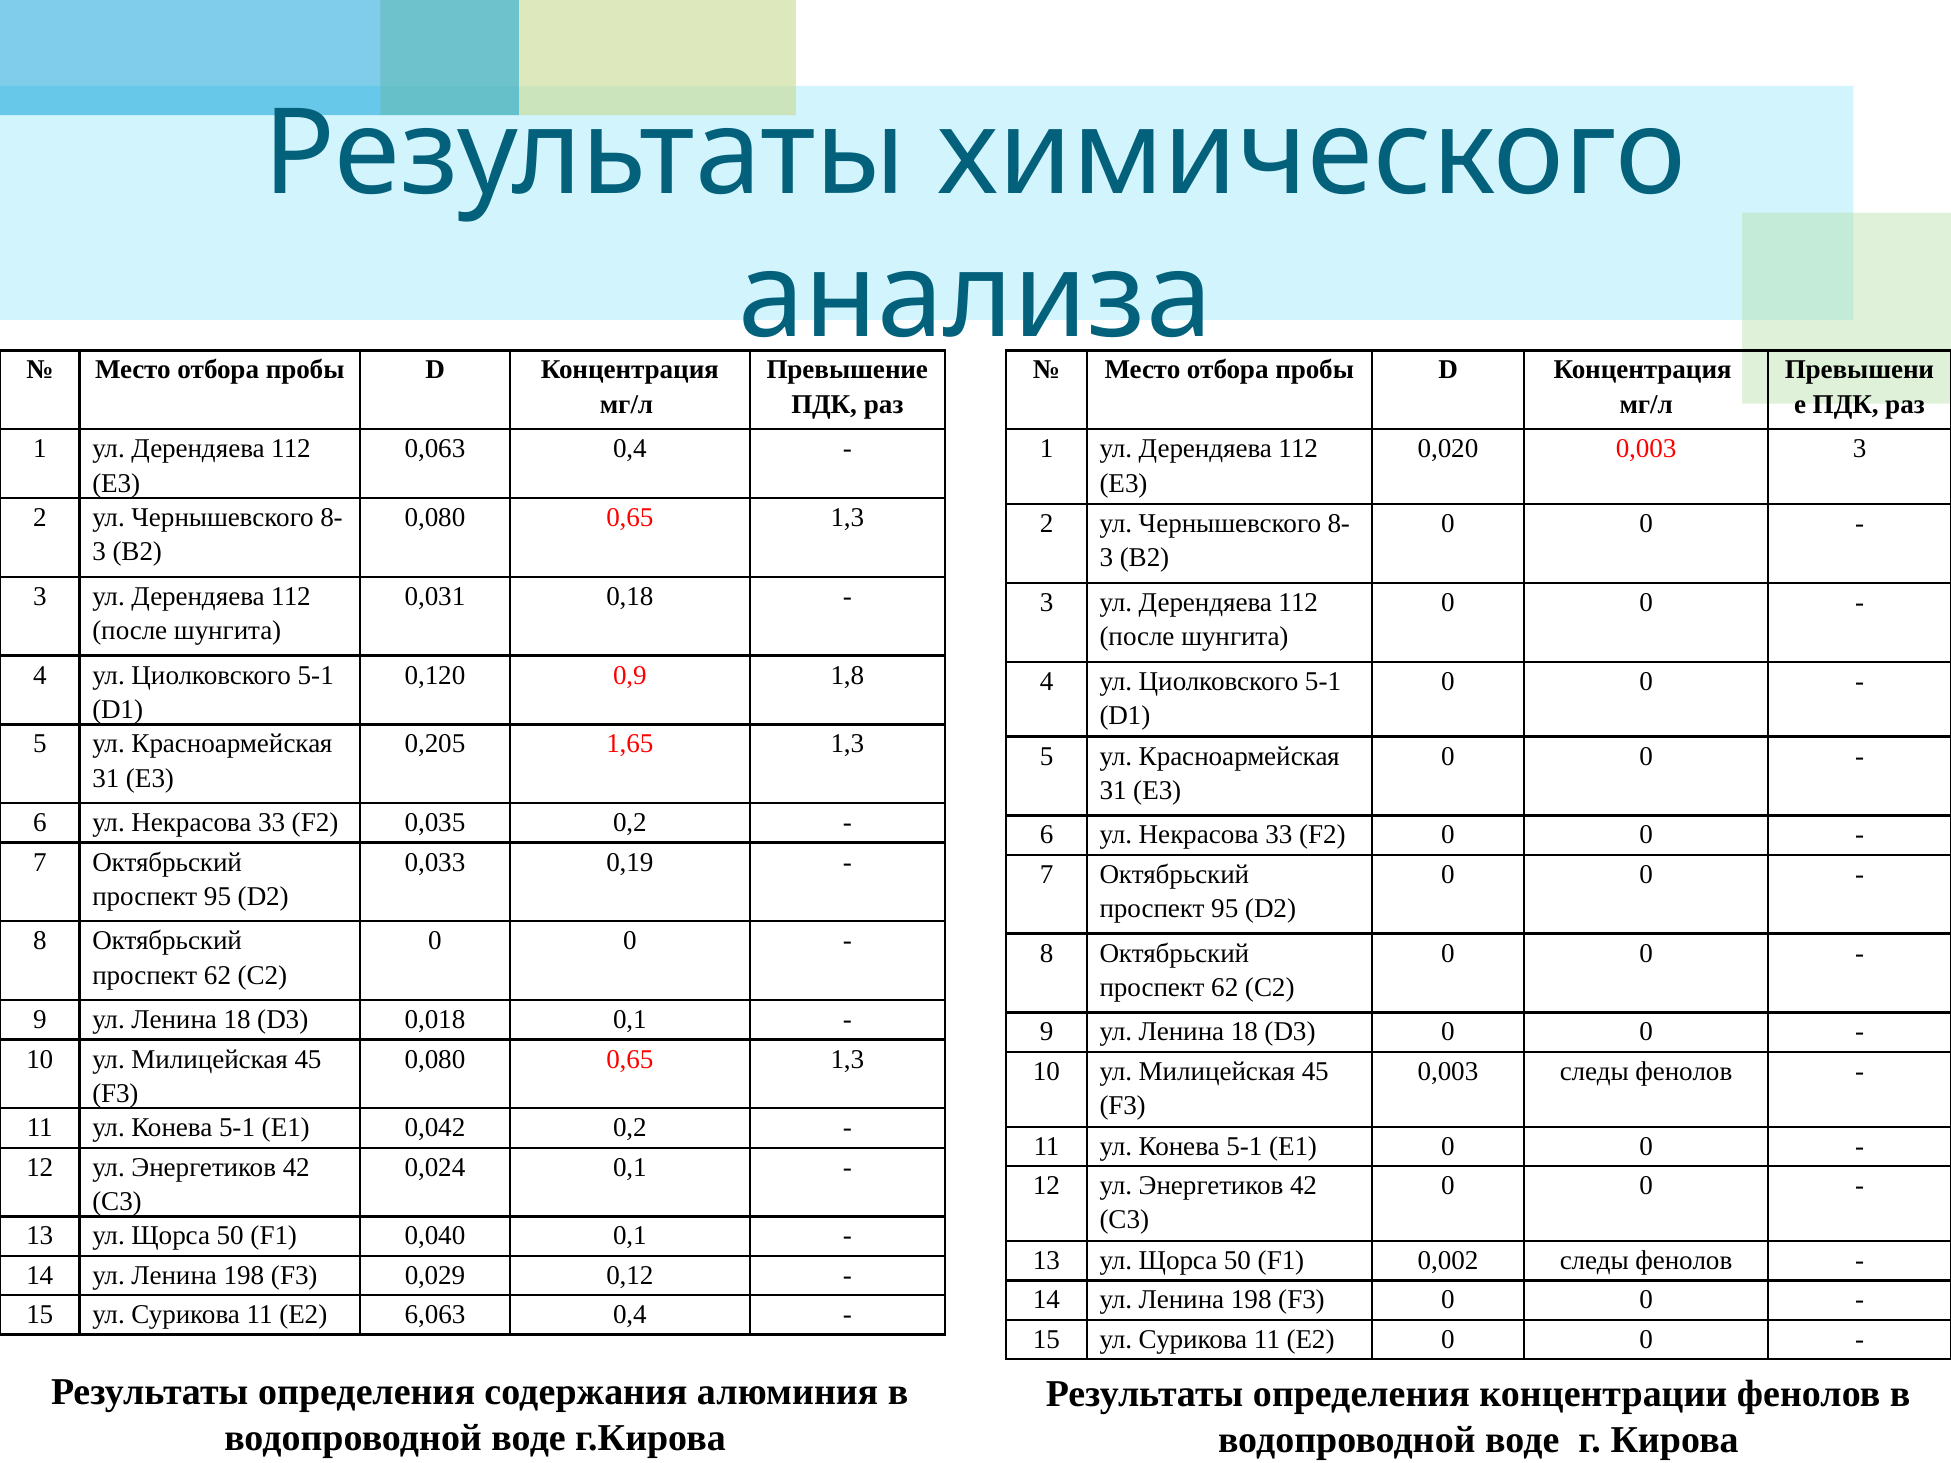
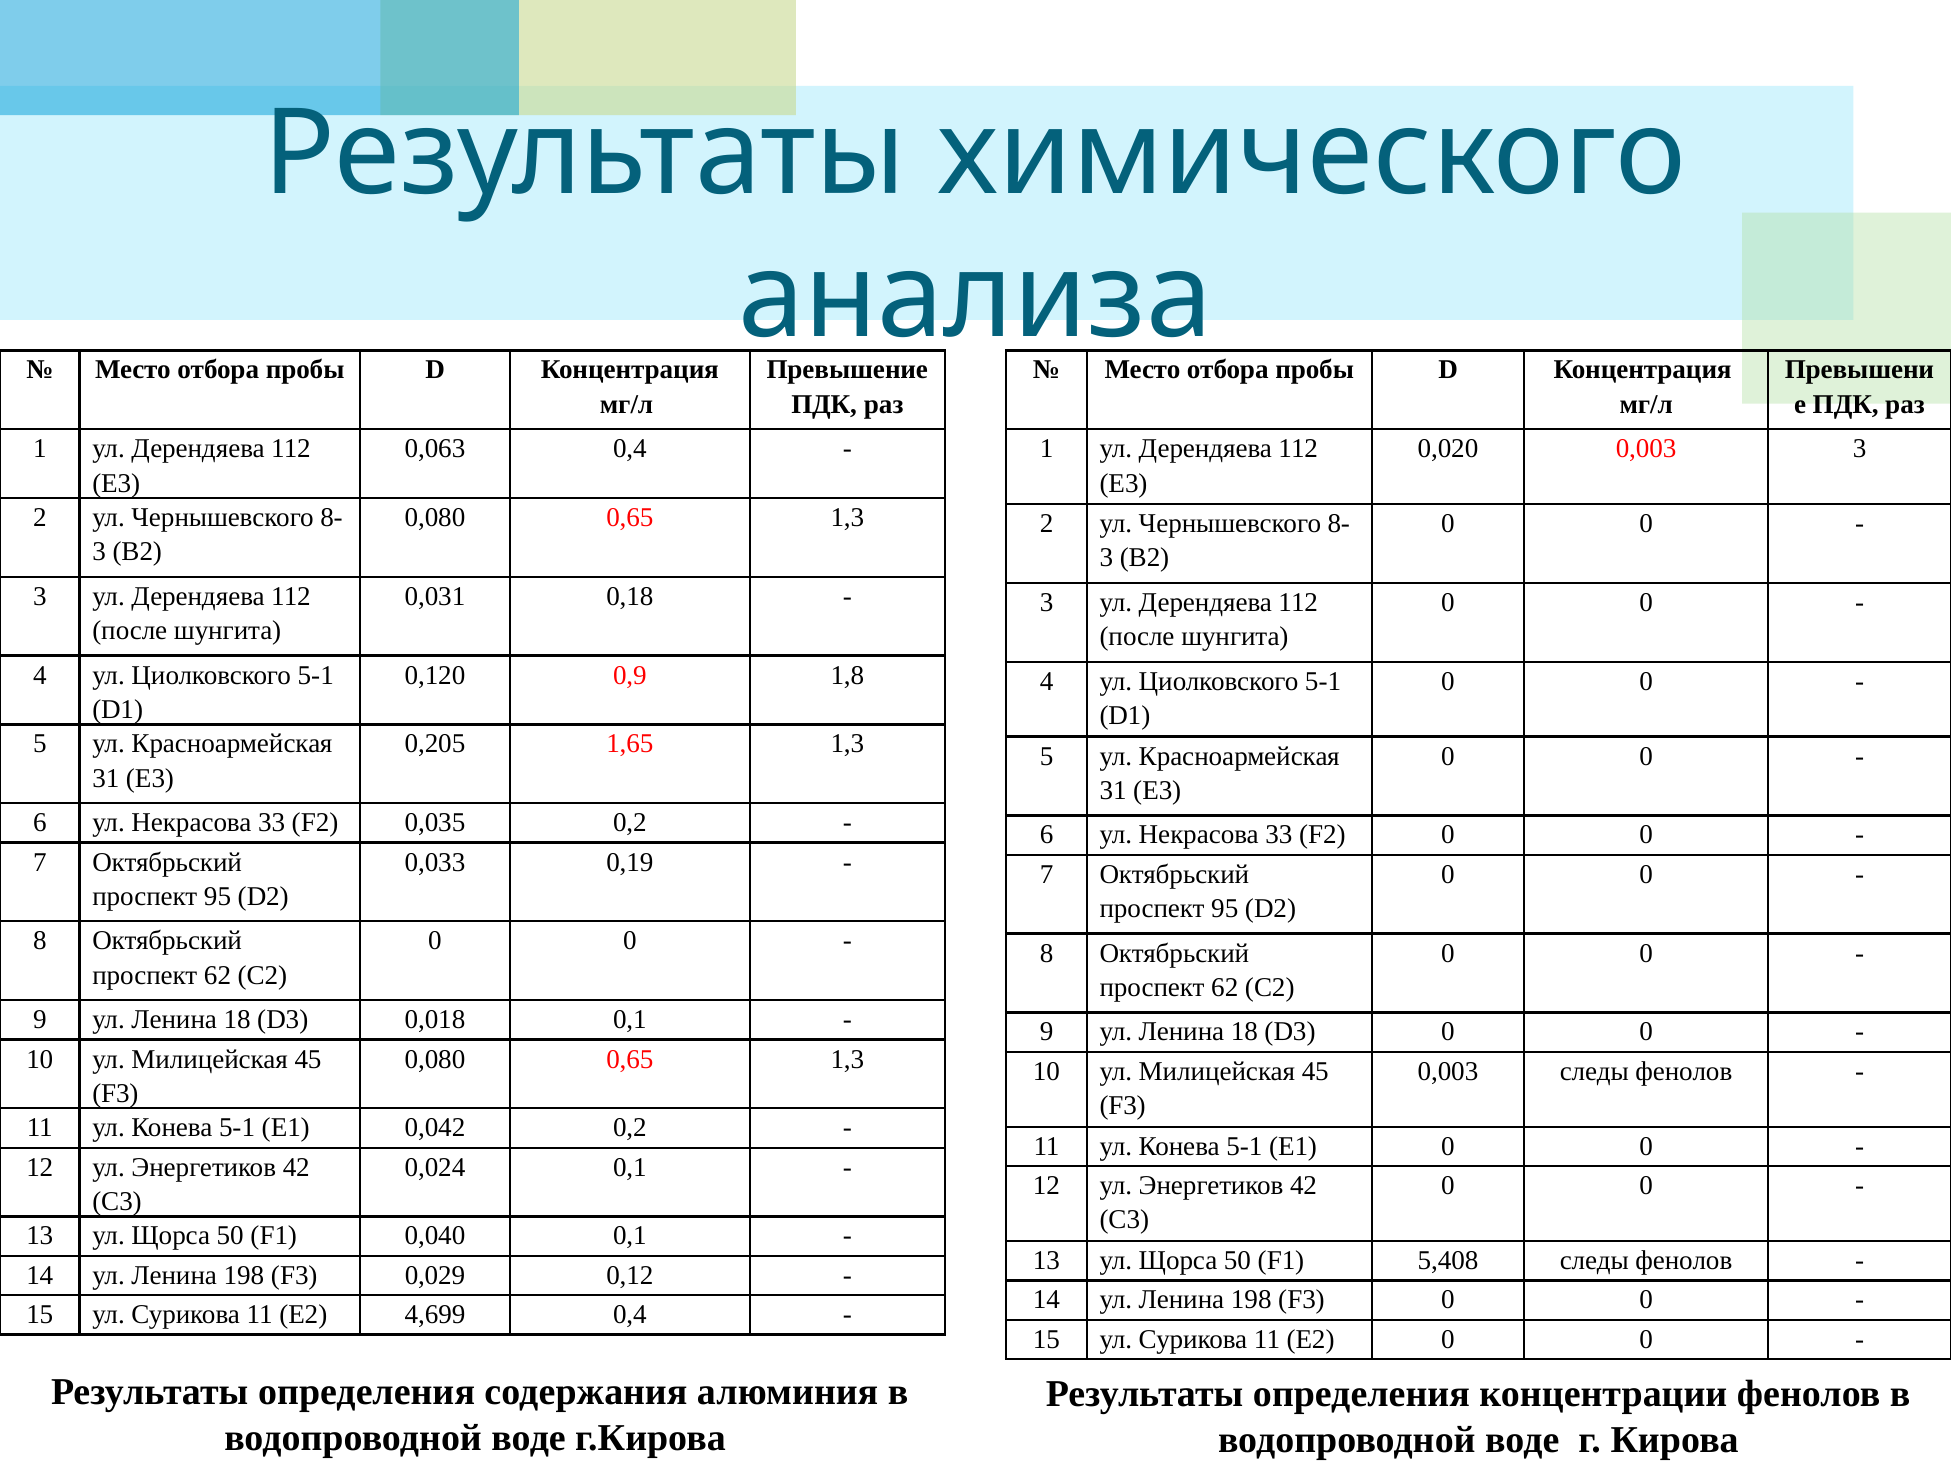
0,002: 0,002 -> 5,408
6,063: 6,063 -> 4,699
